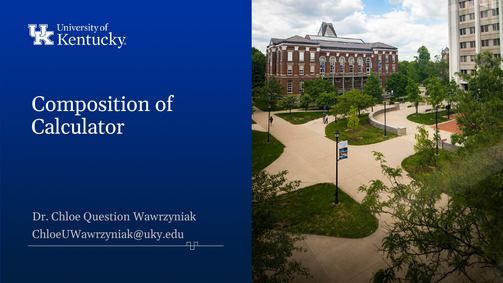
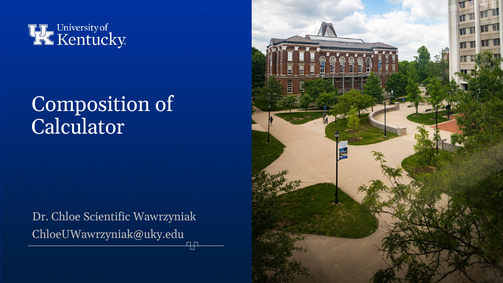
Question: Question -> Scientific
